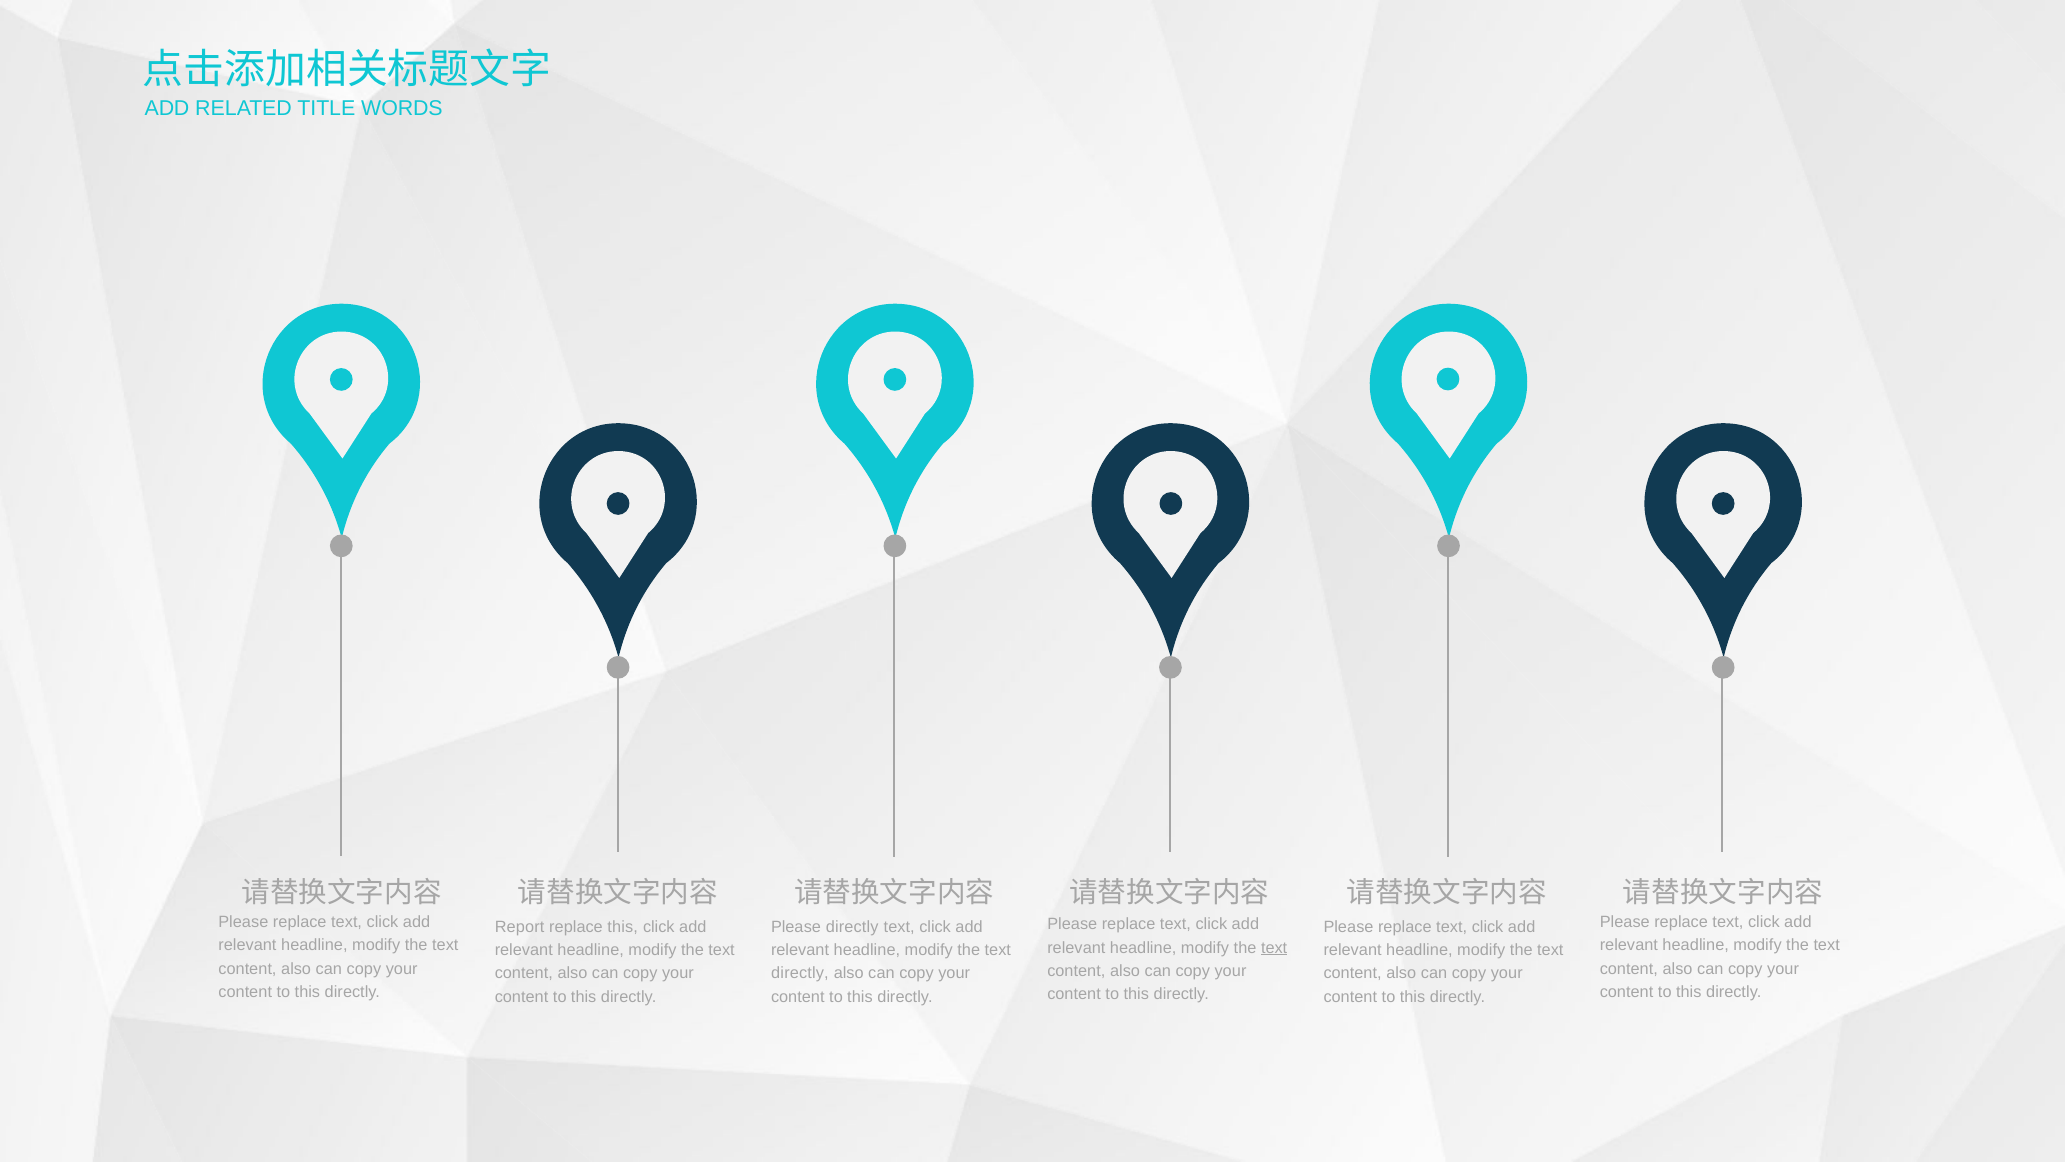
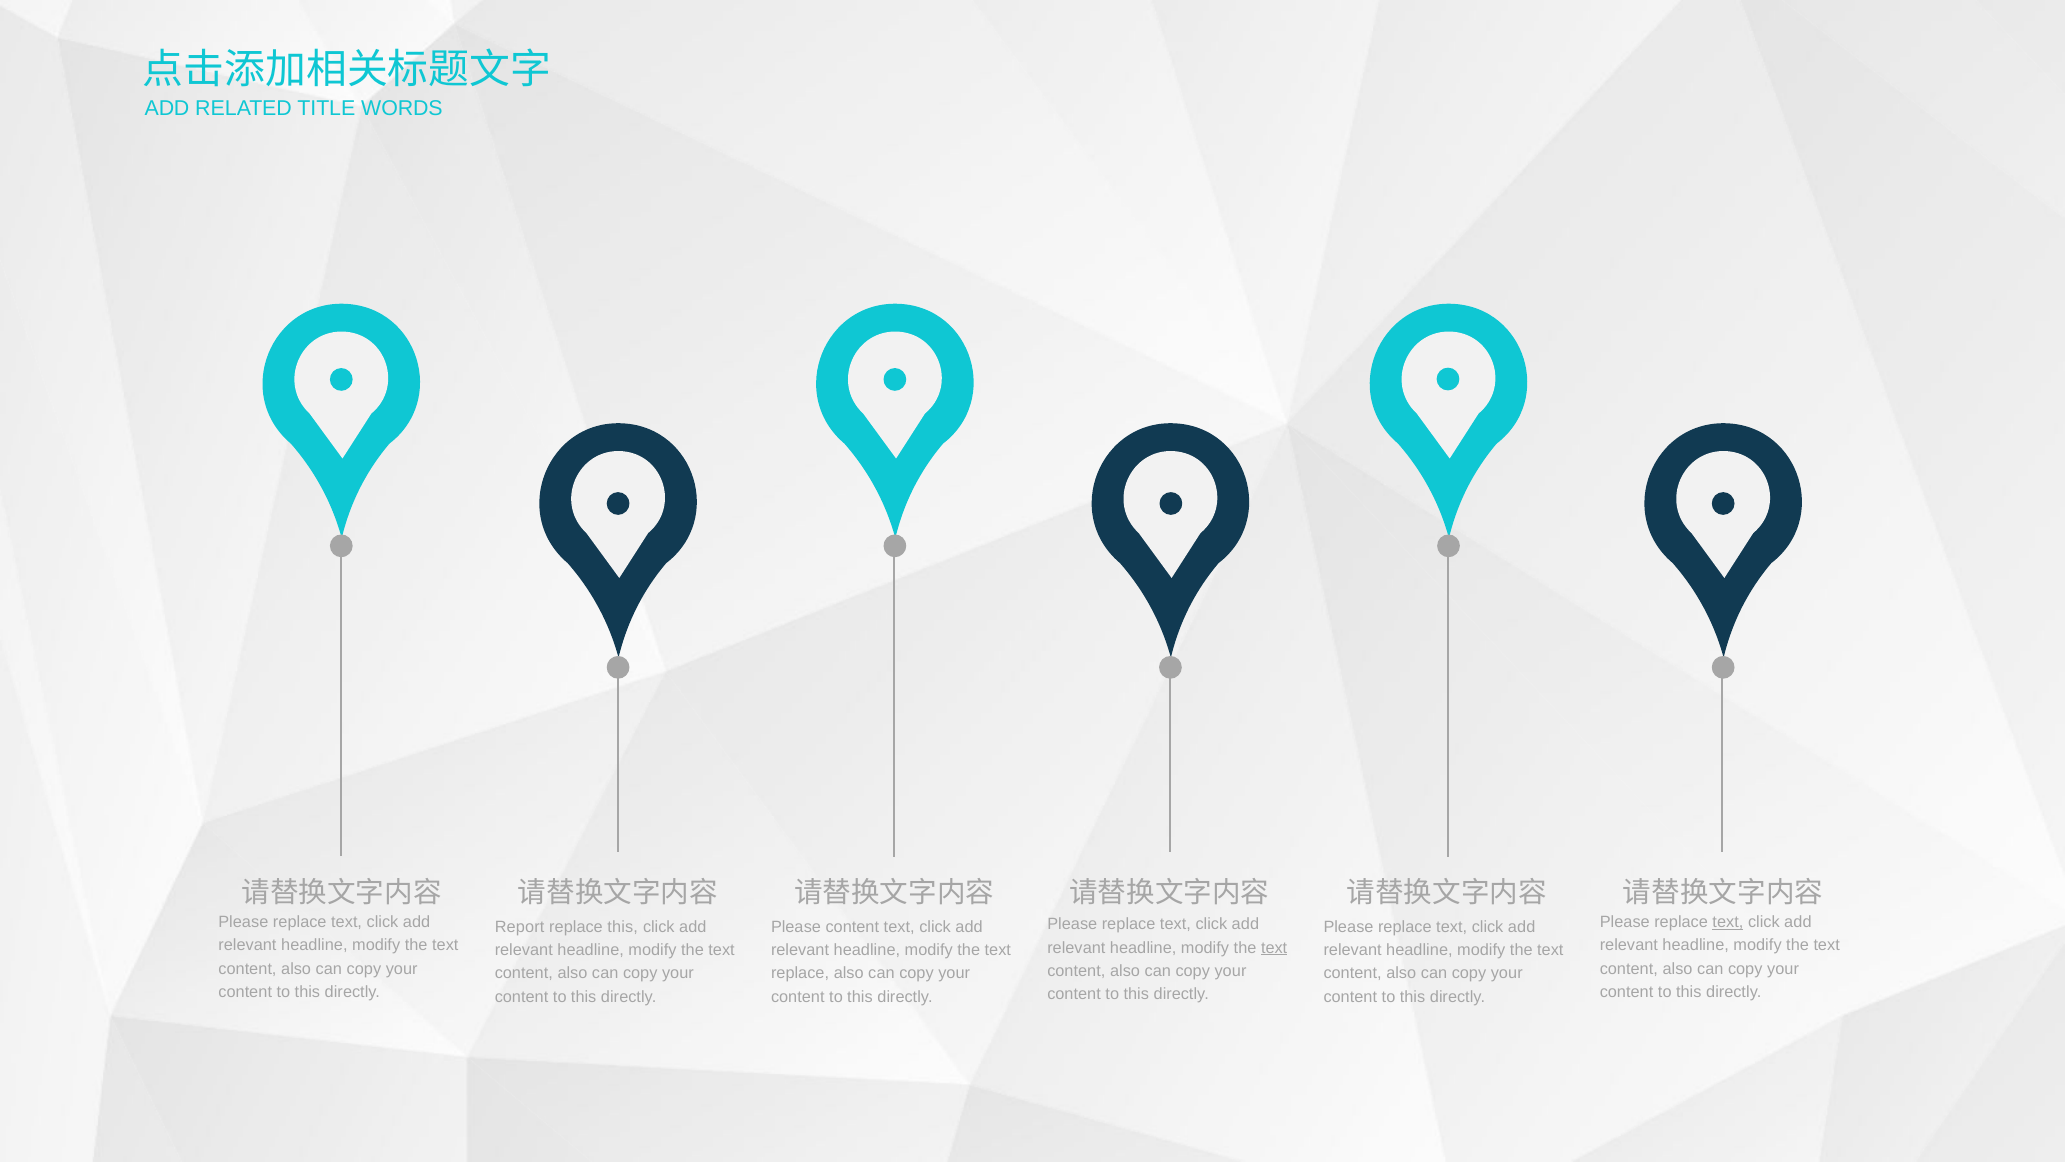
text at (1728, 922) underline: none -> present
Please directly: directly -> content
directly at (800, 973): directly -> replace
